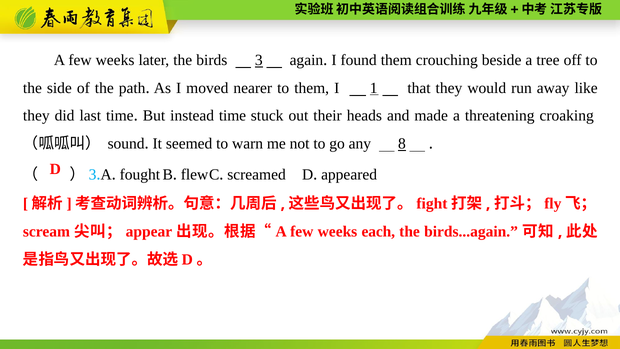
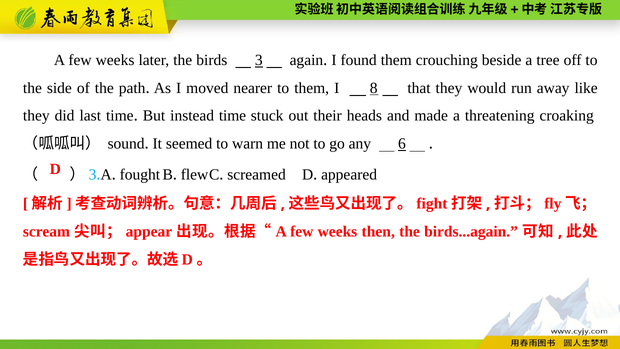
1: 1 -> 8
8: 8 -> 6
each: each -> then
